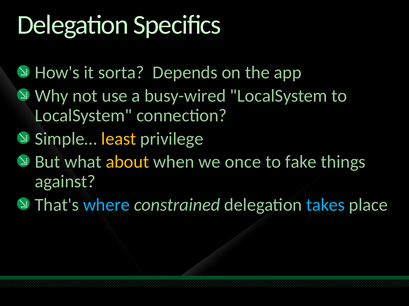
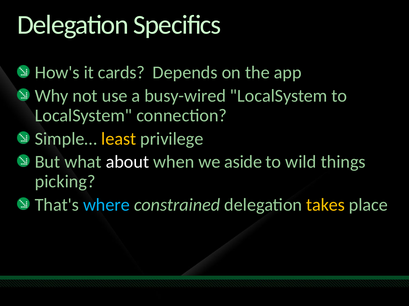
sorta: sorta -> cards
about colour: yellow -> white
once: once -> aside
fake: fake -> wild
against: against -> picking
takes colour: light blue -> yellow
